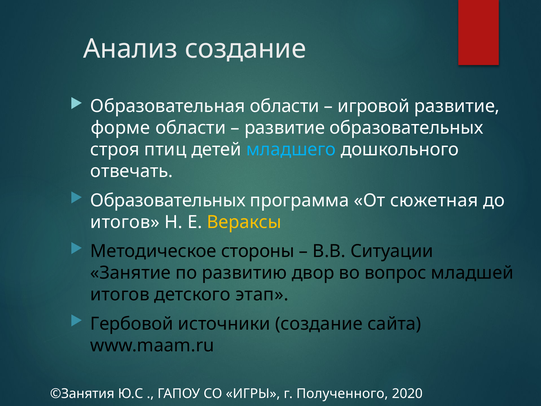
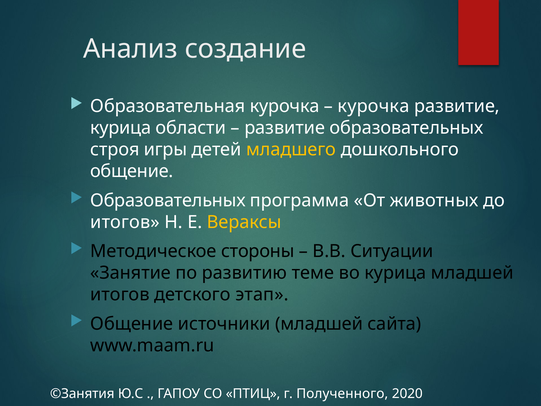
Образовательная области: области -> курочка
игровой at (374, 106): игровой -> курочка
форме at (120, 128): форме -> курица
птиц: птиц -> игры
младшего colour: light blue -> yellow
отвечать at (132, 171): отвечать -> общение
сюжетная: сюжетная -> животных
двор: двор -> теме
во вопрос: вопрос -> курица
Гербовой at (132, 324): Гербовой -> Общение
источники создание: создание -> младшей
ИГРЫ: ИГРЫ -> ПТИЦ
